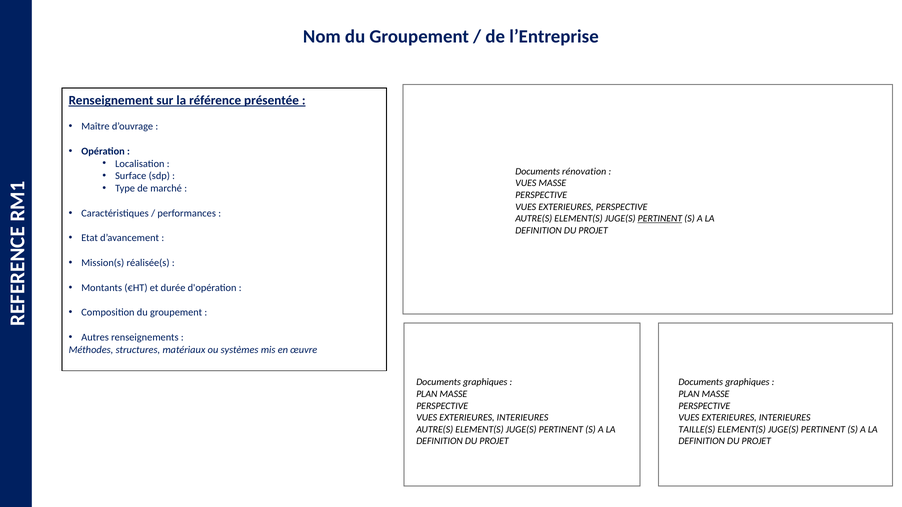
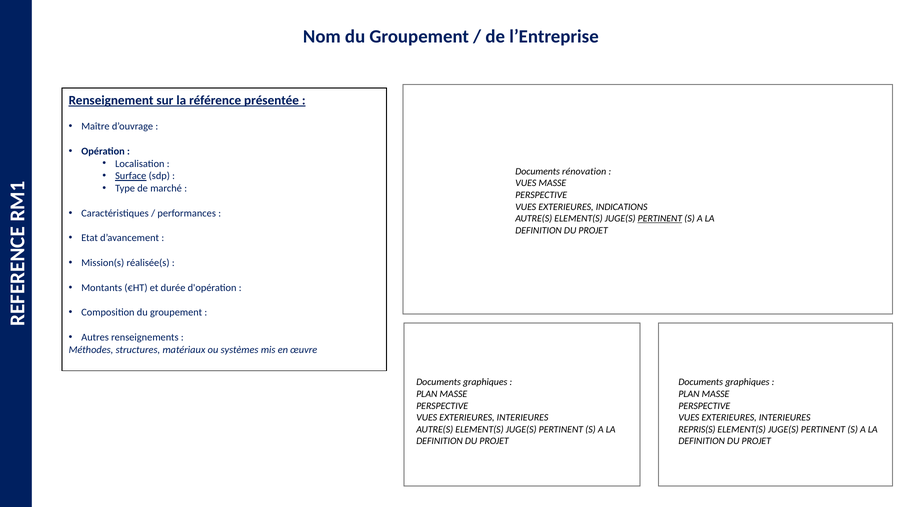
Surface underline: none -> present
EXTERIEURES PERSPECTIVE: PERSPECTIVE -> INDICATIONS
TAILLE(S: TAILLE(S -> REPRIS(S
